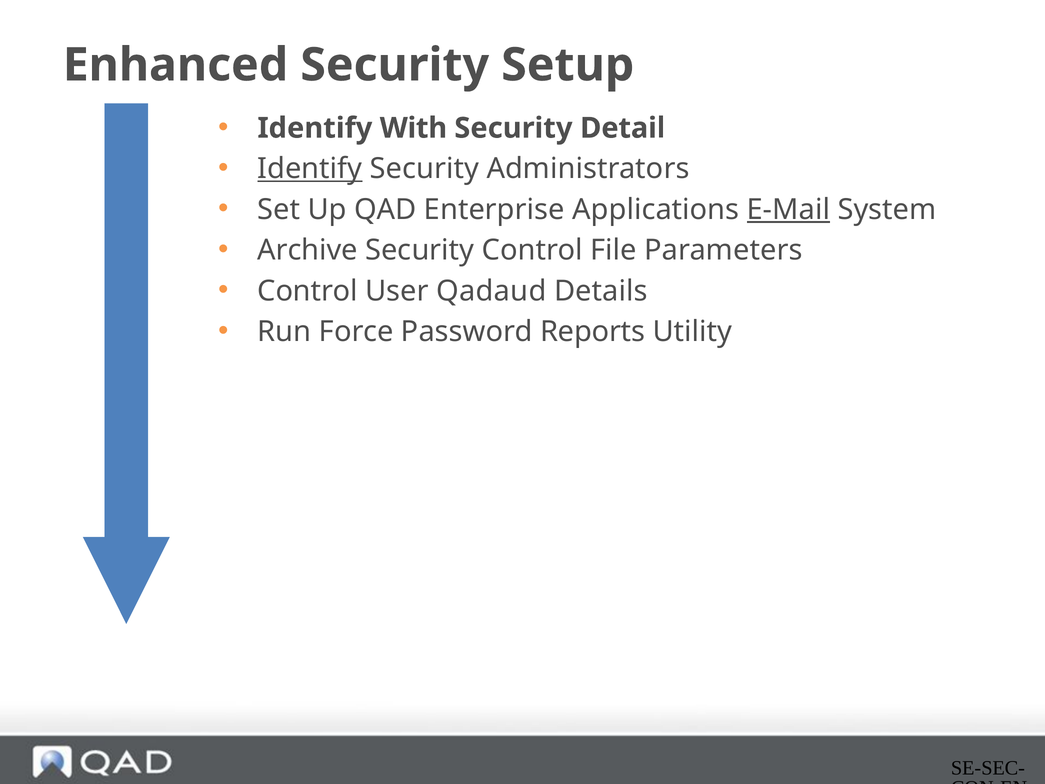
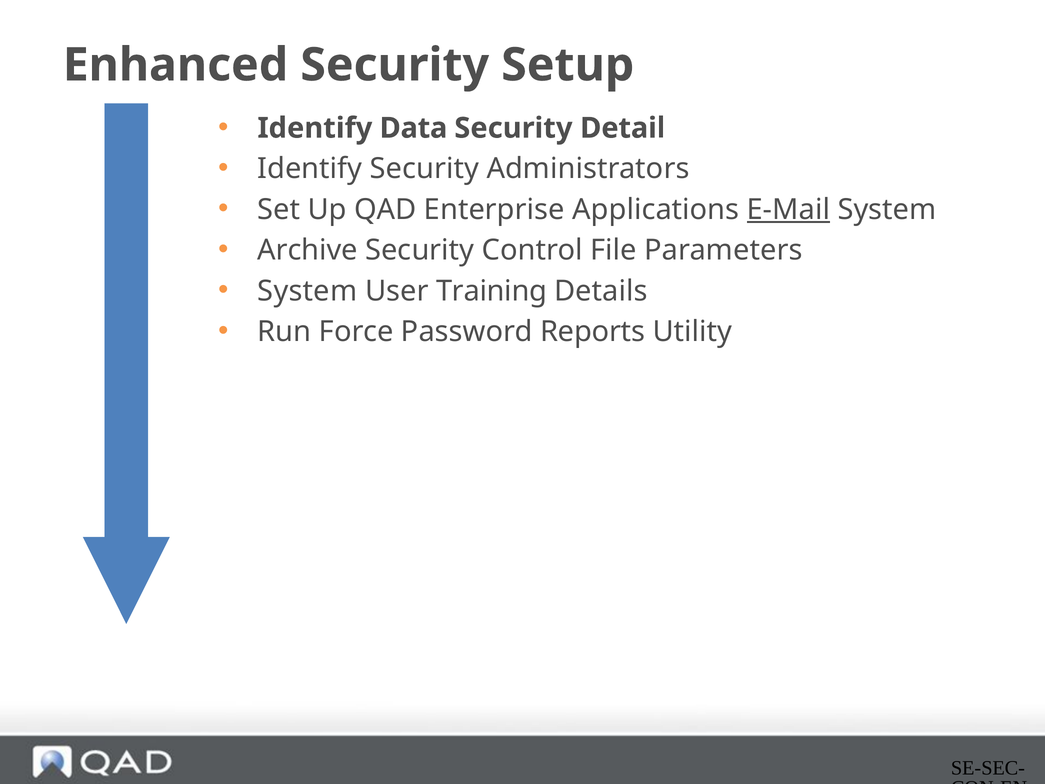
With: With -> Data
Identify at (310, 169) underline: present -> none
Control at (308, 291): Control -> System
Qadaud: Qadaud -> Training
